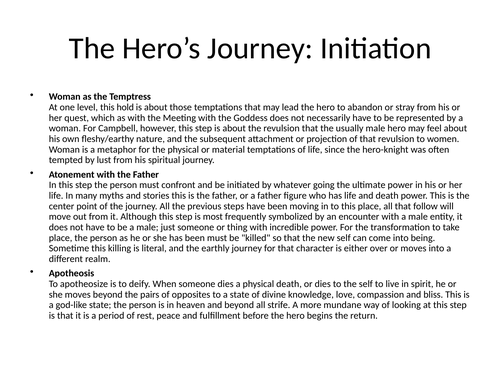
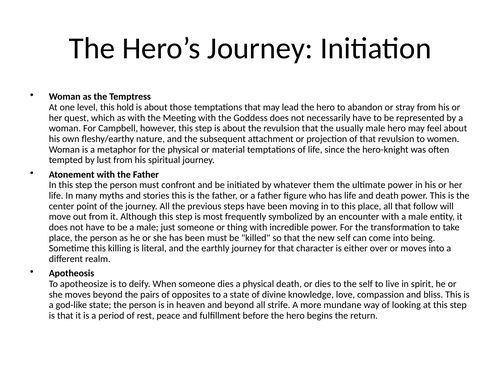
going: going -> them
